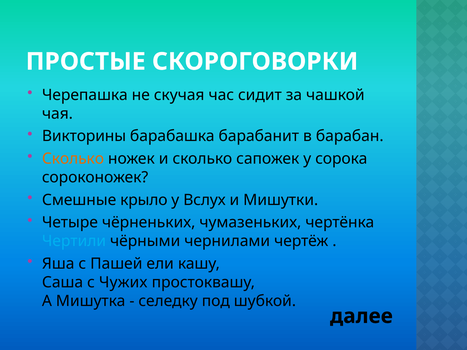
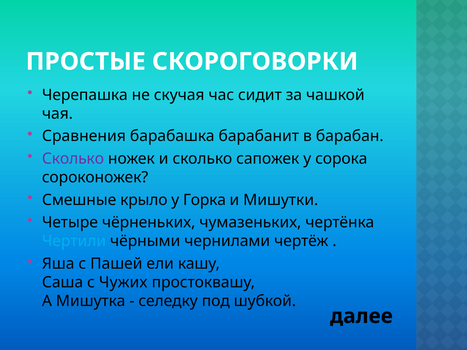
Викторины: Викторины -> Сравнения
Сколько at (73, 159) colour: orange -> purple
Вслух: Вслух -> Горка
